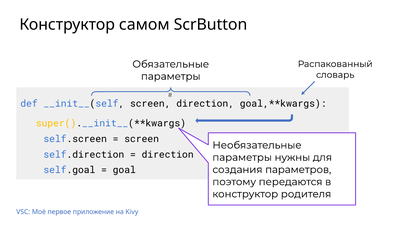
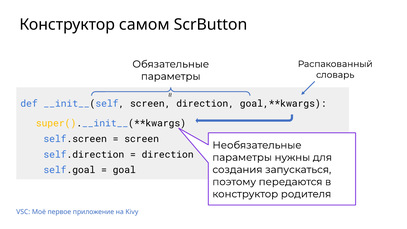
параметров: параметров -> запускаться
